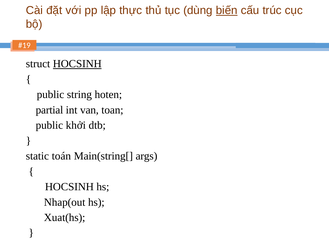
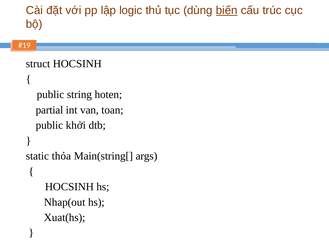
thực: thực -> logic
HOCSINH at (77, 64) underline: present -> none
toán: toán -> thỏa
